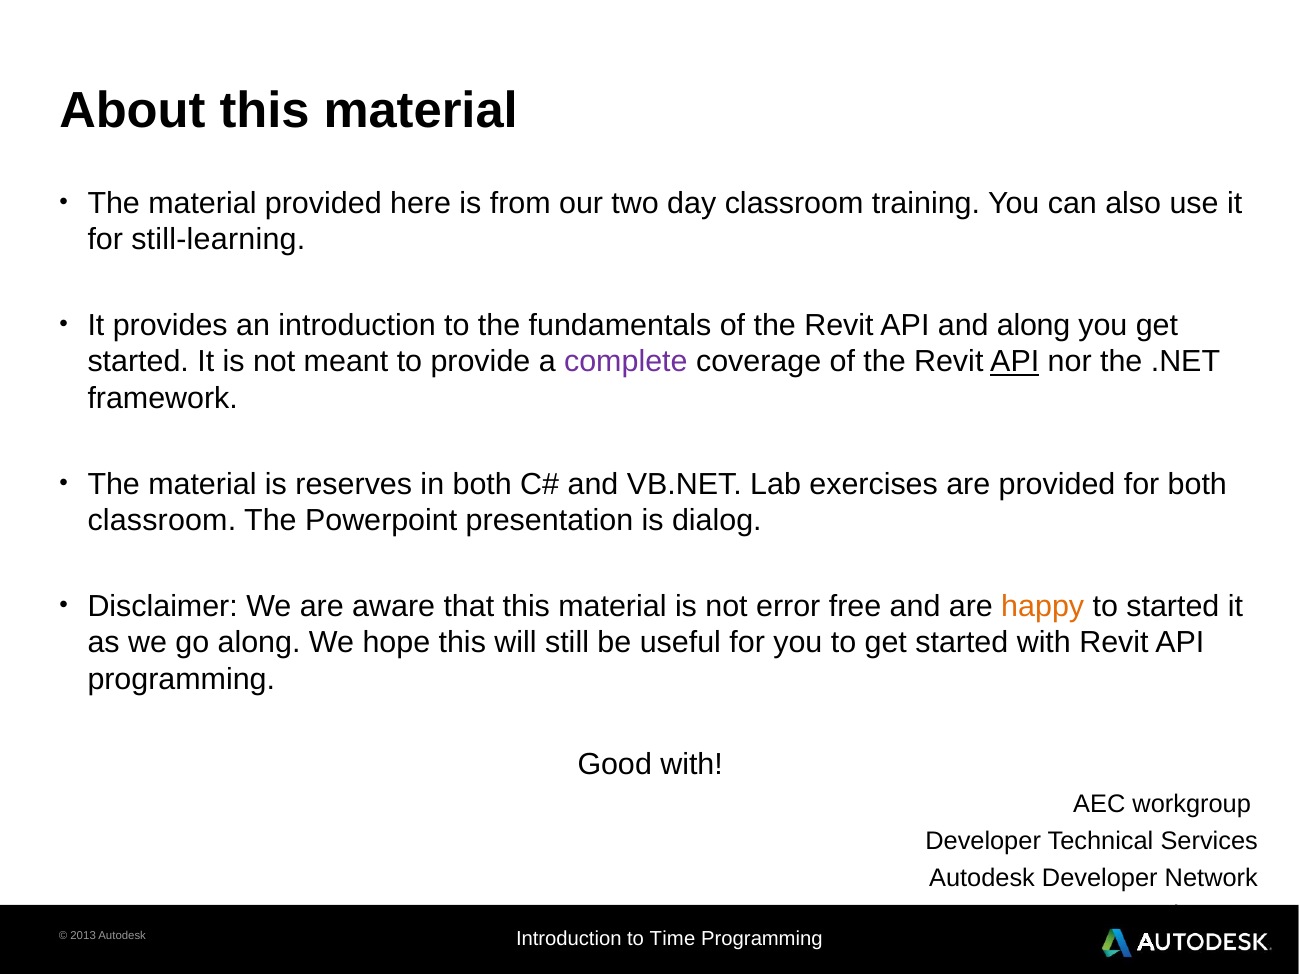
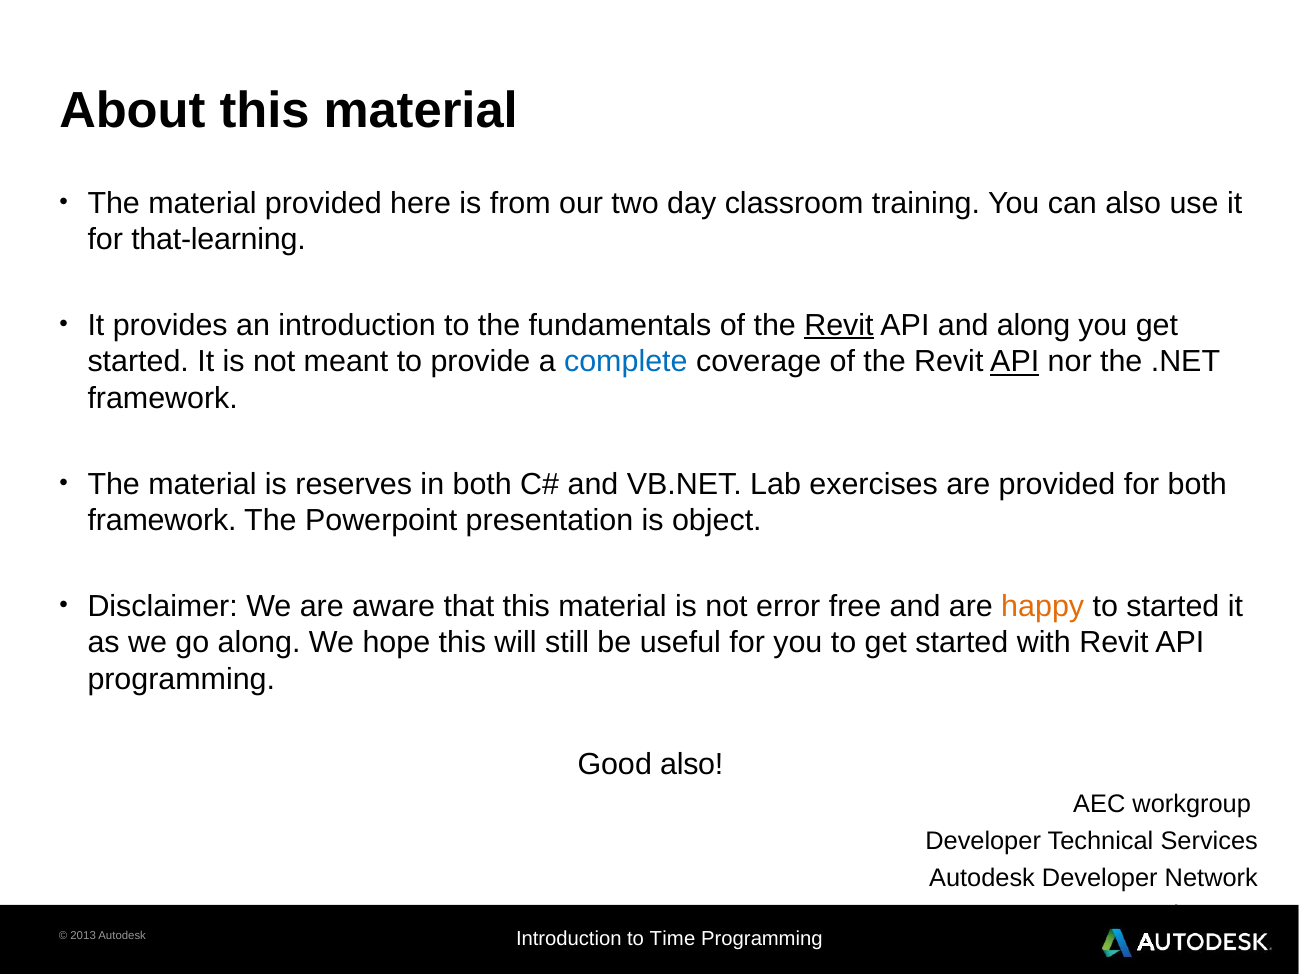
still-learning: still-learning -> that-learning
Revit at (839, 325) underline: none -> present
complete colour: purple -> blue
classroom at (162, 521): classroom -> framework
dialog: dialog -> object
Good with: with -> also
